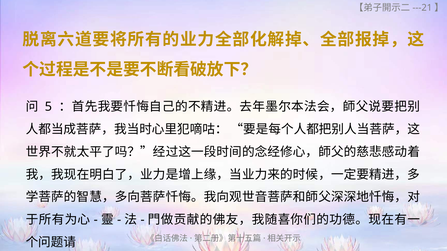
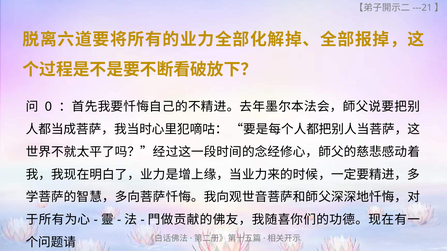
5: 5 -> 0
